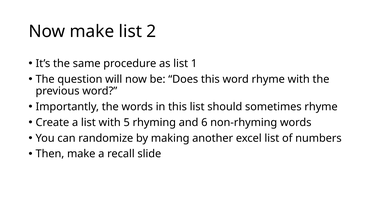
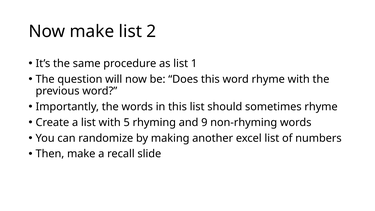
6: 6 -> 9
